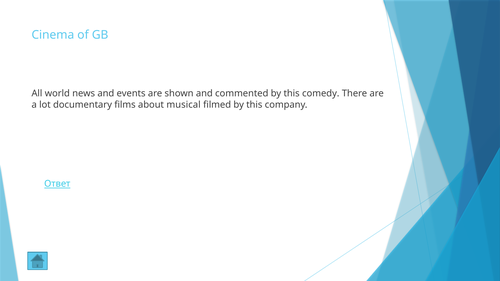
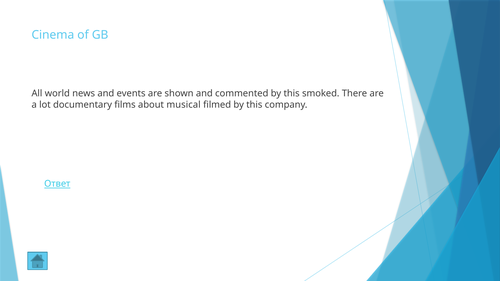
comedy: comedy -> smoked
